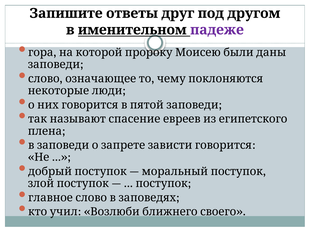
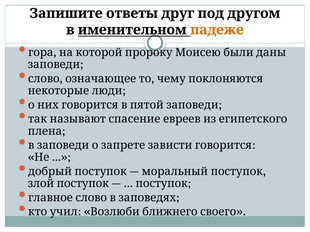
падеже colour: purple -> orange
